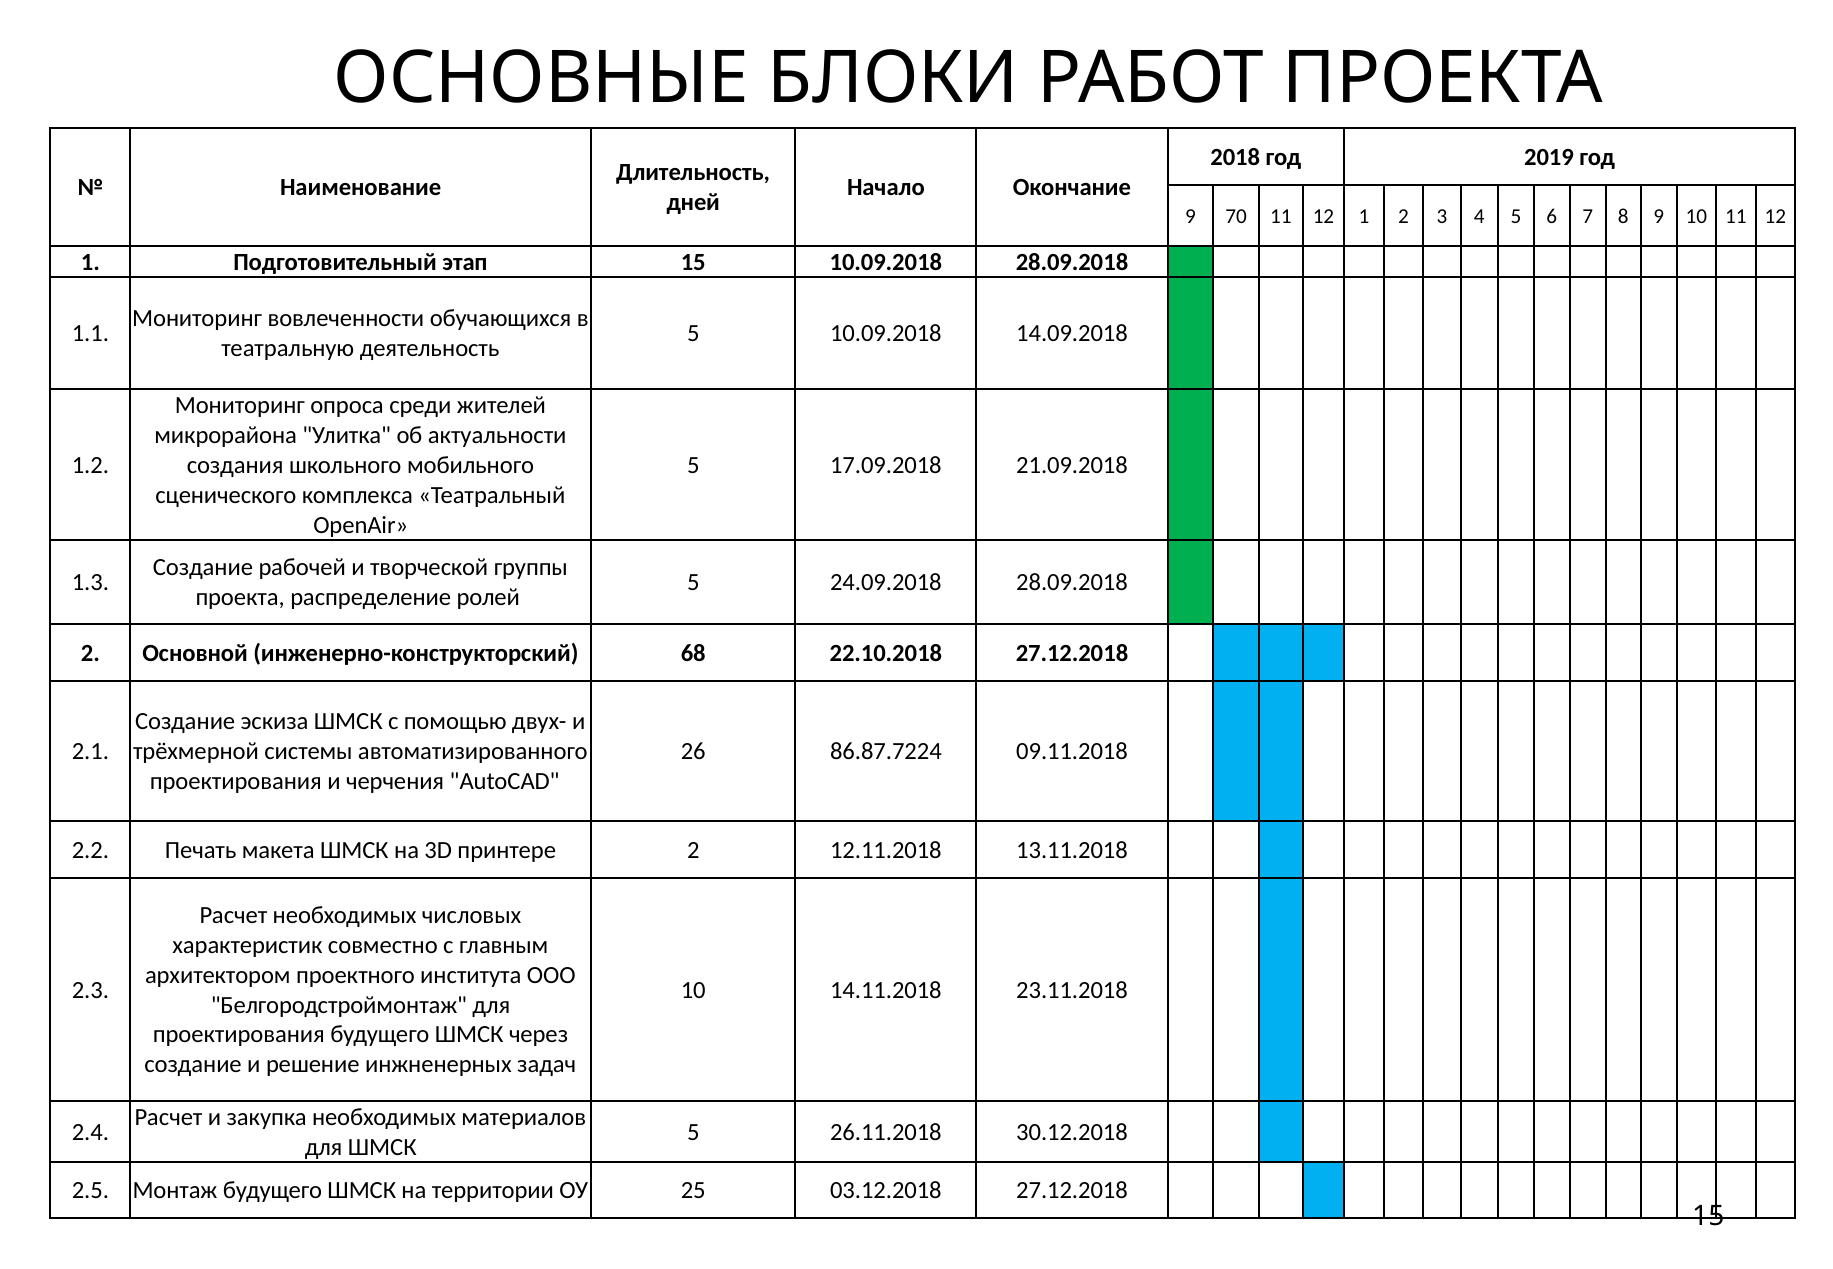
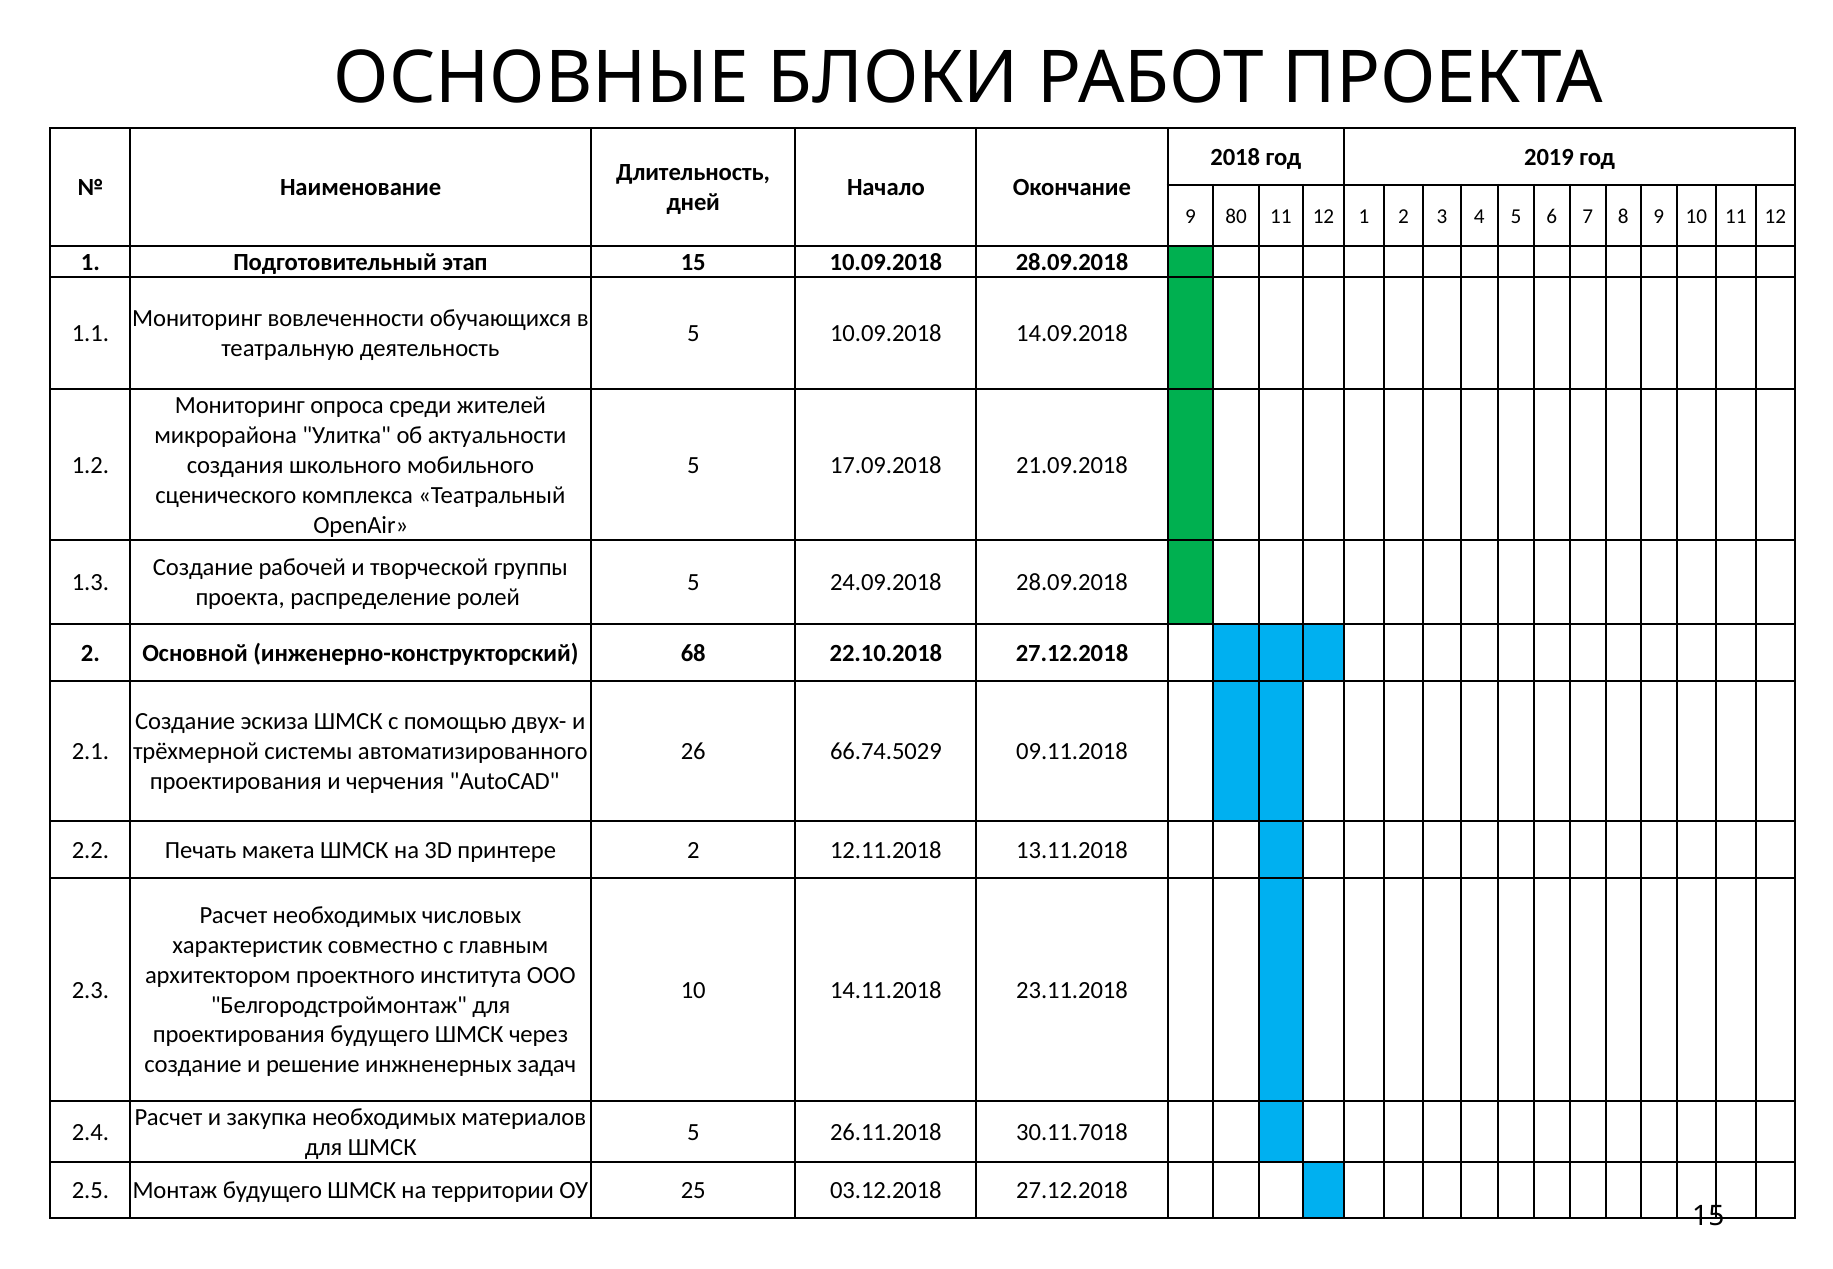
70: 70 -> 80
86.87.7224: 86.87.7224 -> 66.74.5029
30.12.2018: 30.12.2018 -> 30.11.7018
